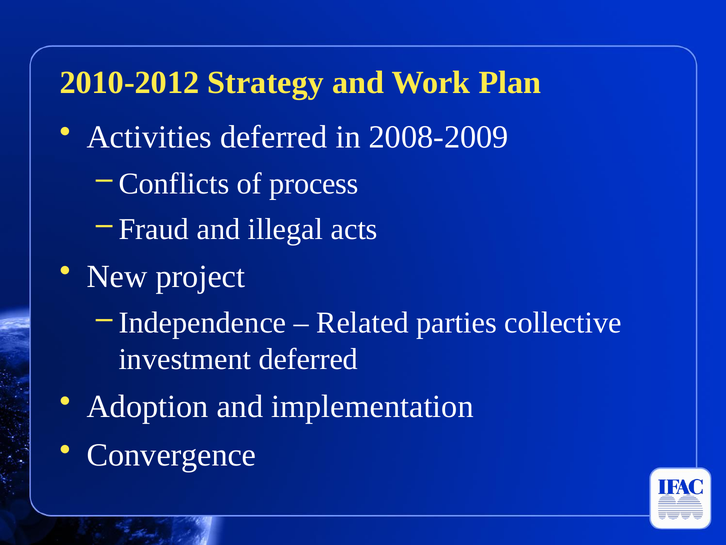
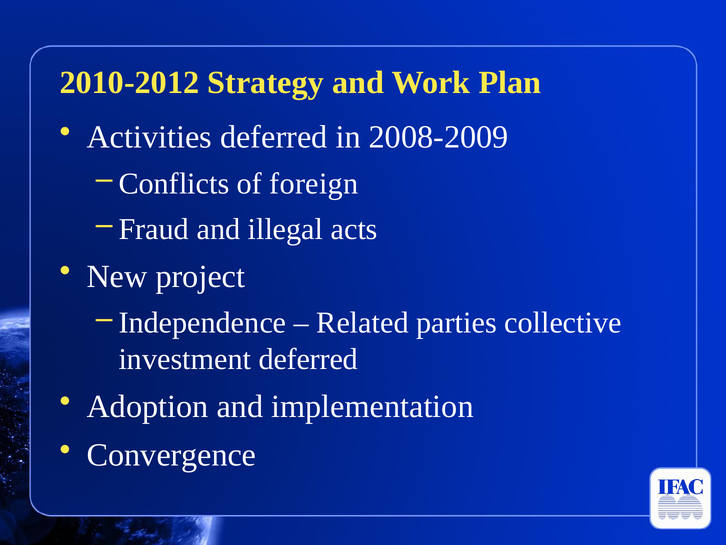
process: process -> foreign
